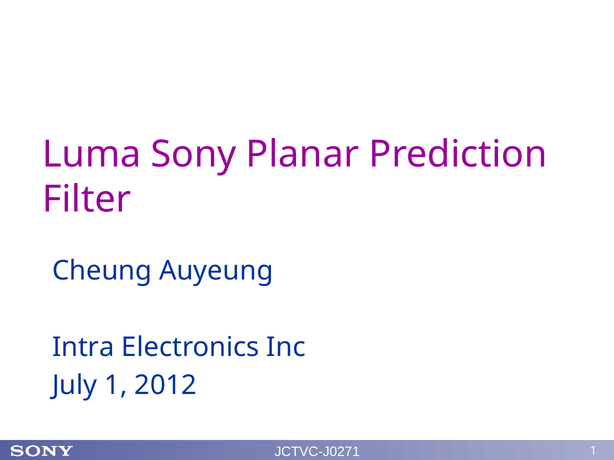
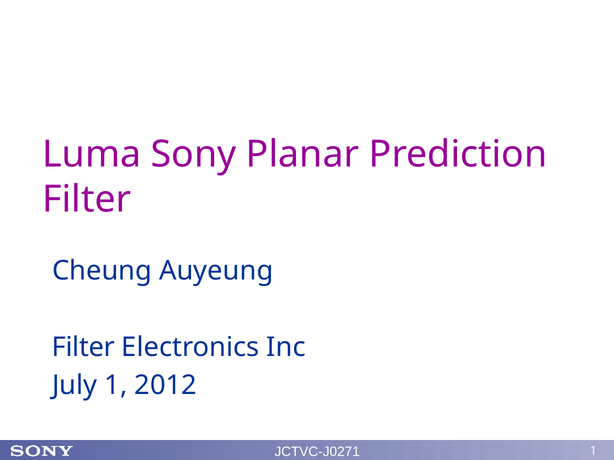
Intra at (83, 347): Intra -> Filter
